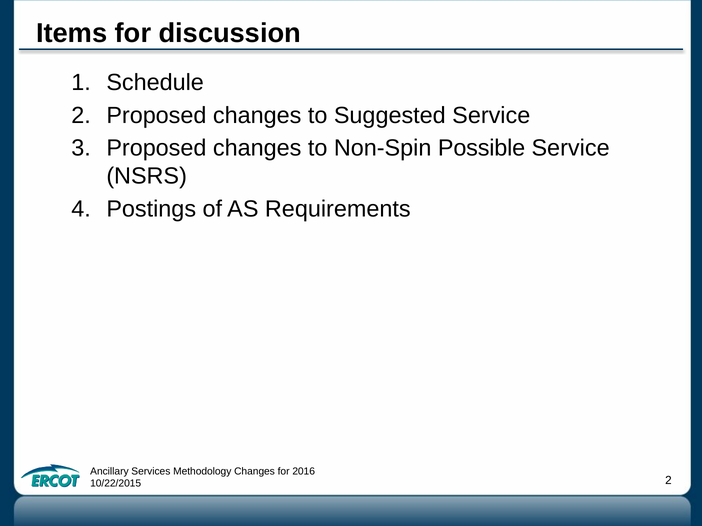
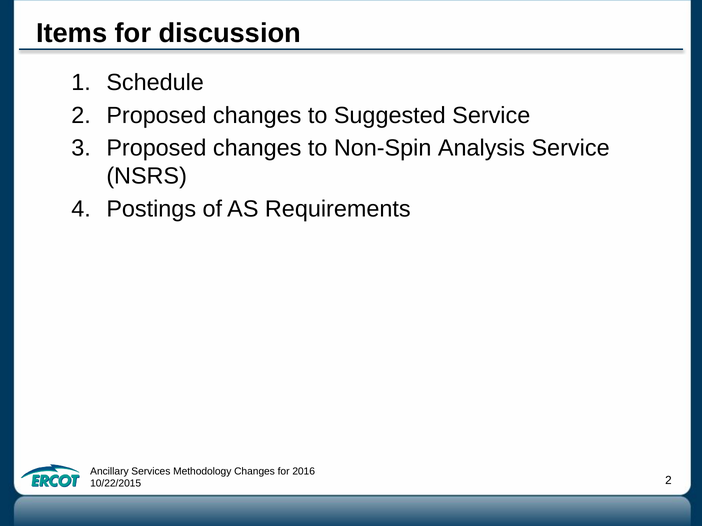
Possible: Possible -> Analysis
